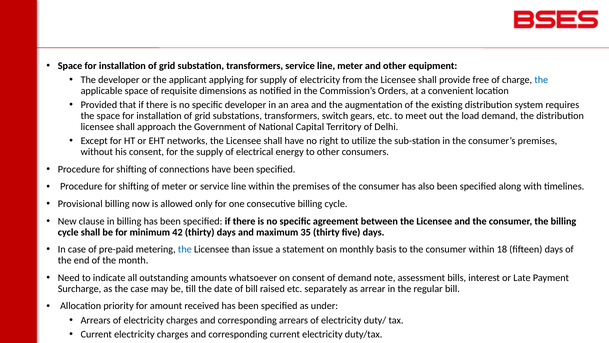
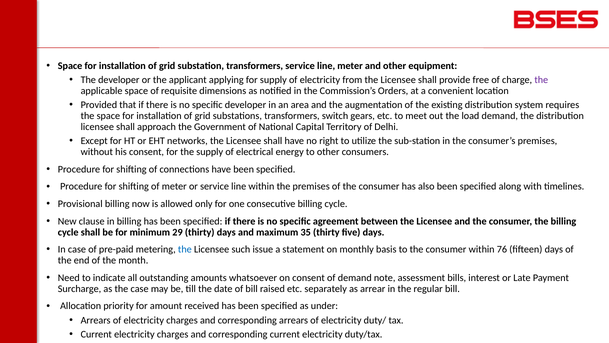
the at (541, 80) colour: blue -> purple
42: 42 -> 29
than: than -> such
18: 18 -> 76
